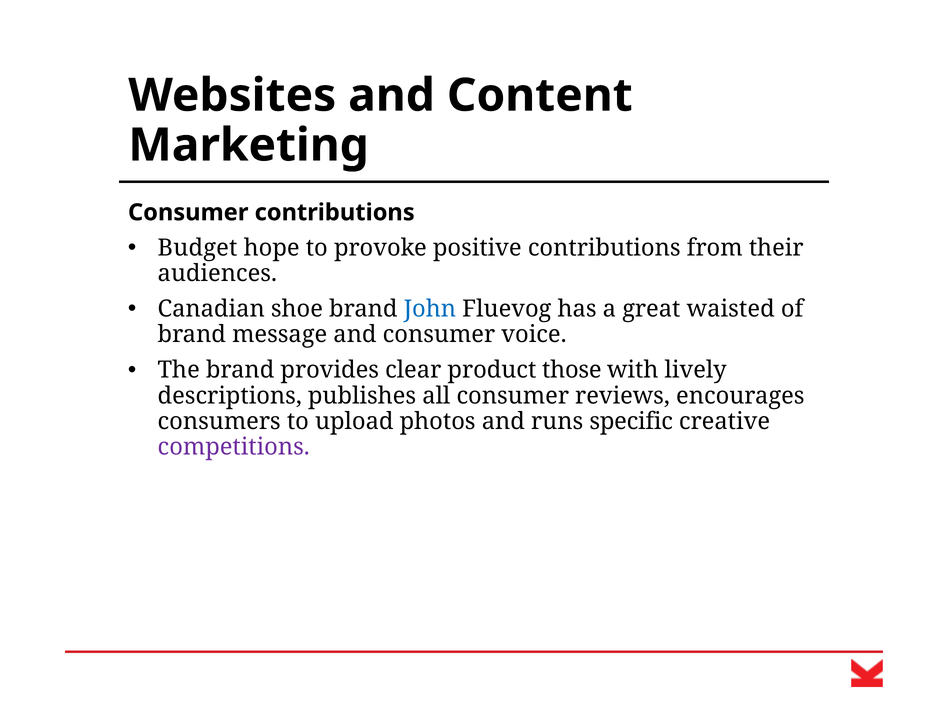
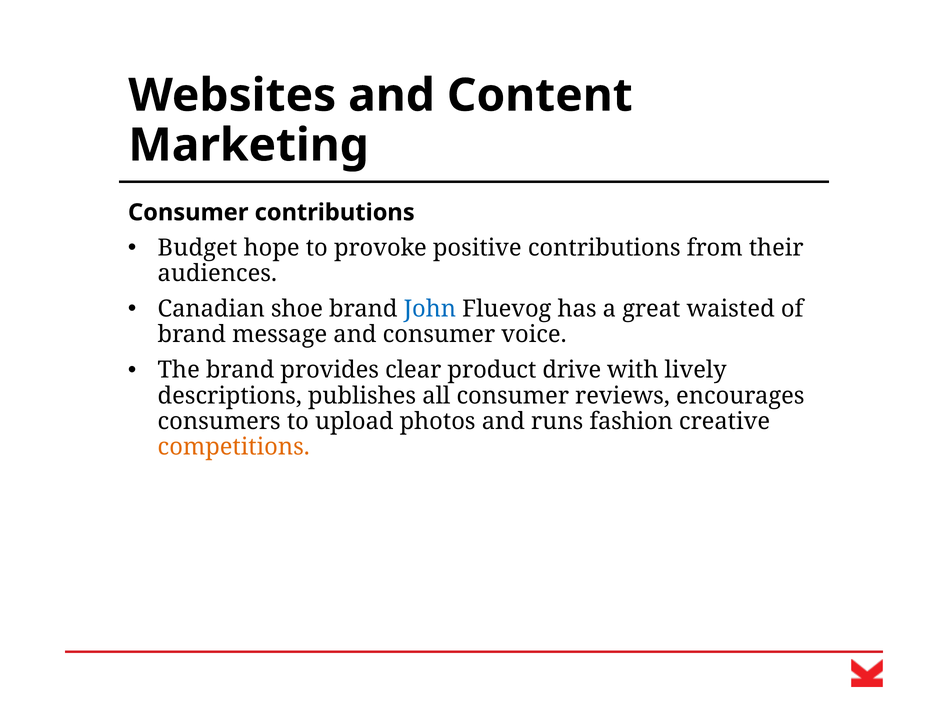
those: those -> drive
specific: specific -> fashion
competitions colour: purple -> orange
